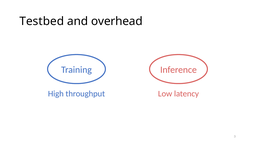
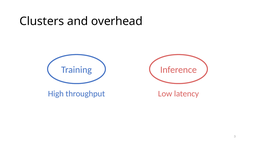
Testbed: Testbed -> Clusters
